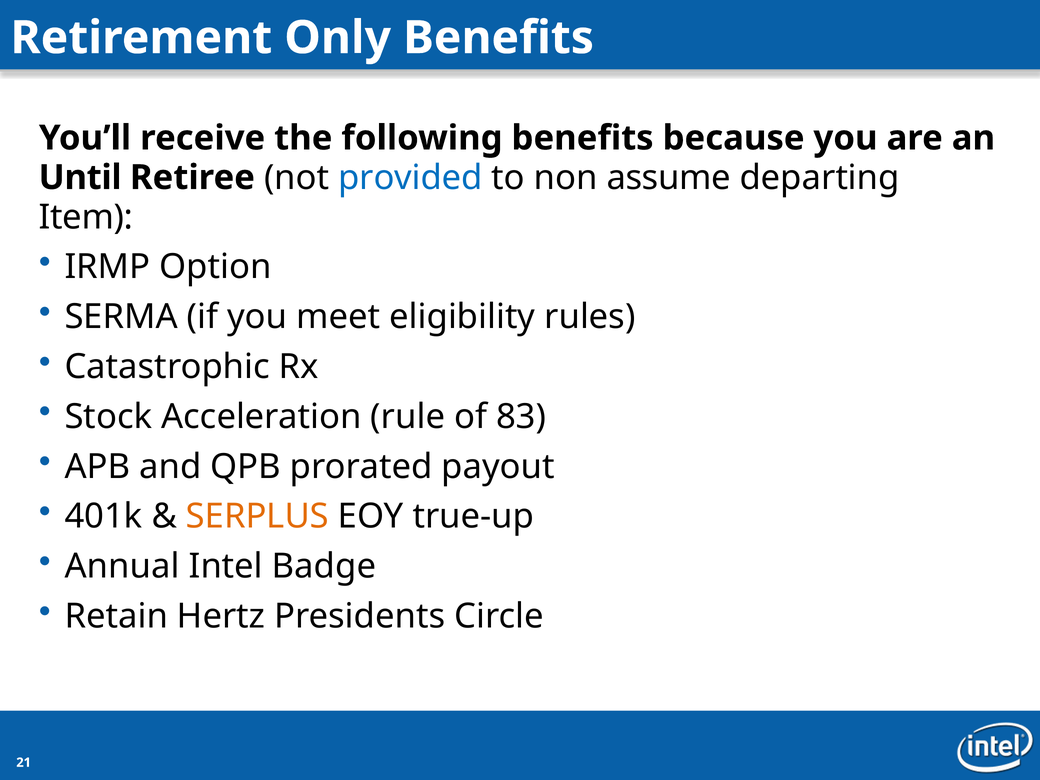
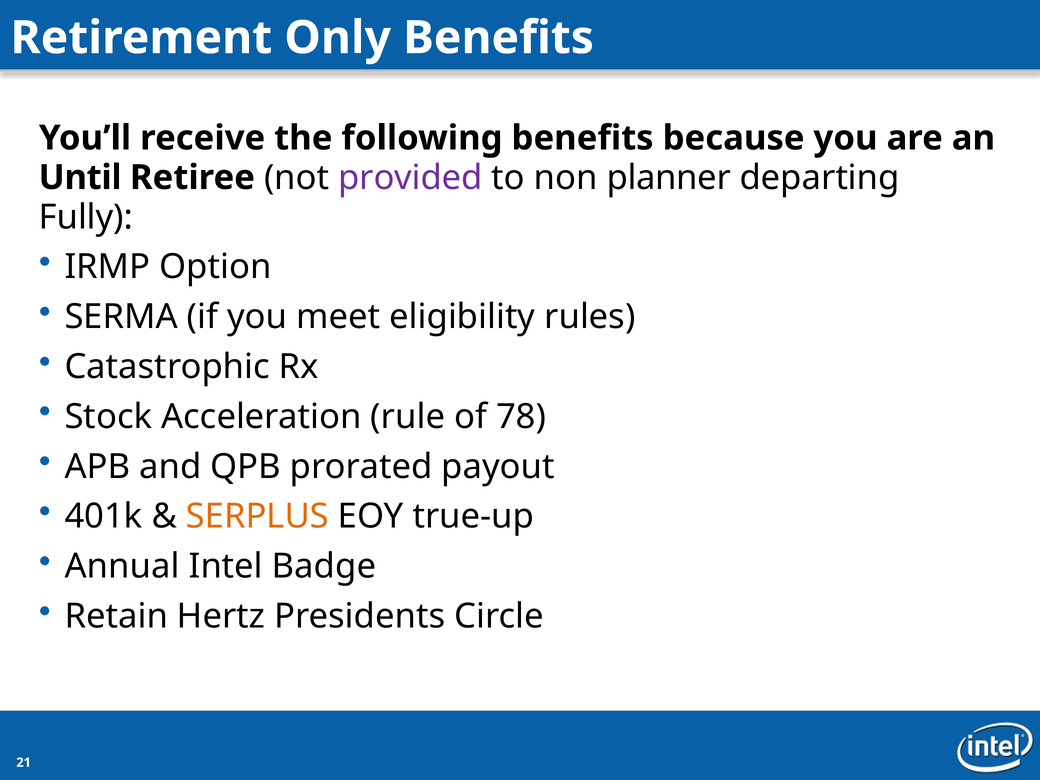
provided colour: blue -> purple
assume: assume -> planner
Item: Item -> Fully
83: 83 -> 78
